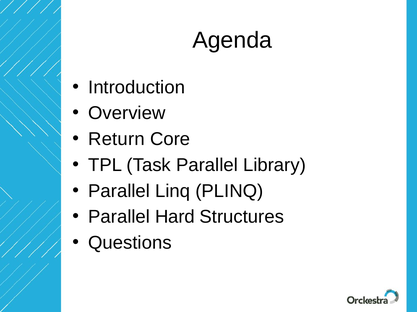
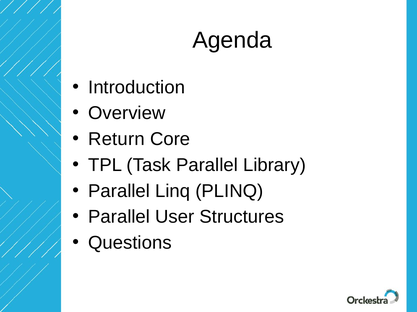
Hard: Hard -> User
